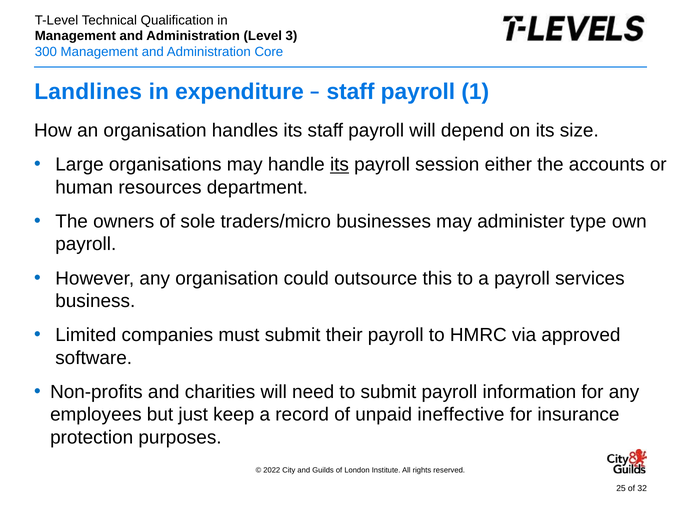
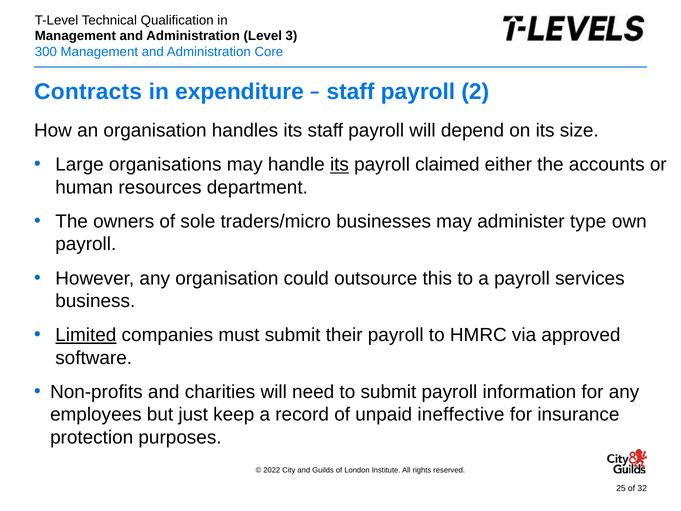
Landlines: Landlines -> Contracts
1: 1 -> 2
session: session -> claimed
Limited underline: none -> present
